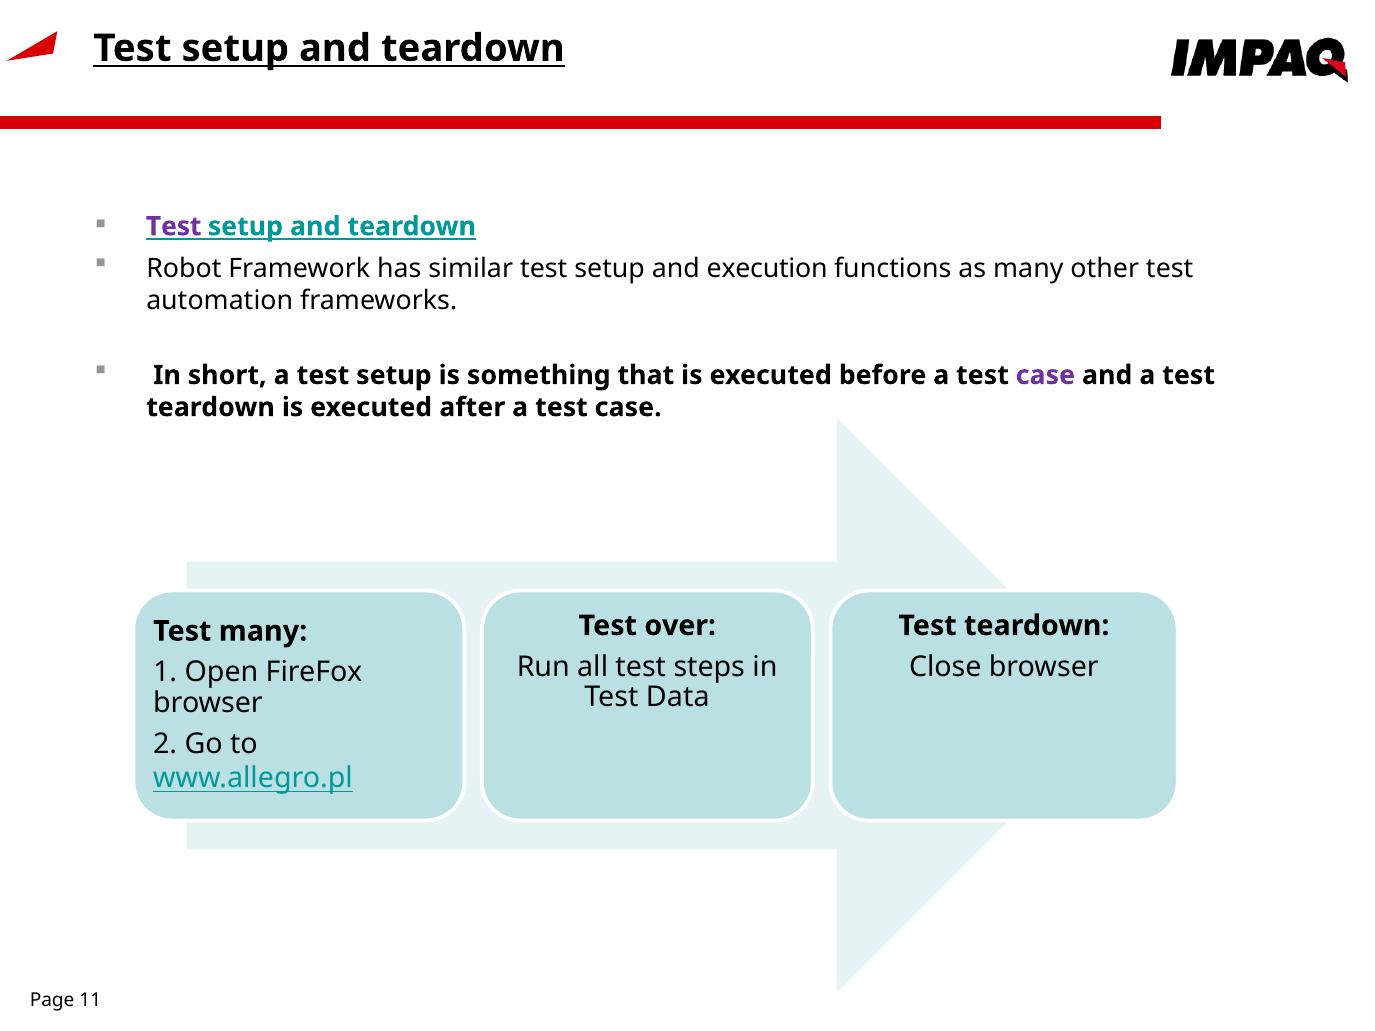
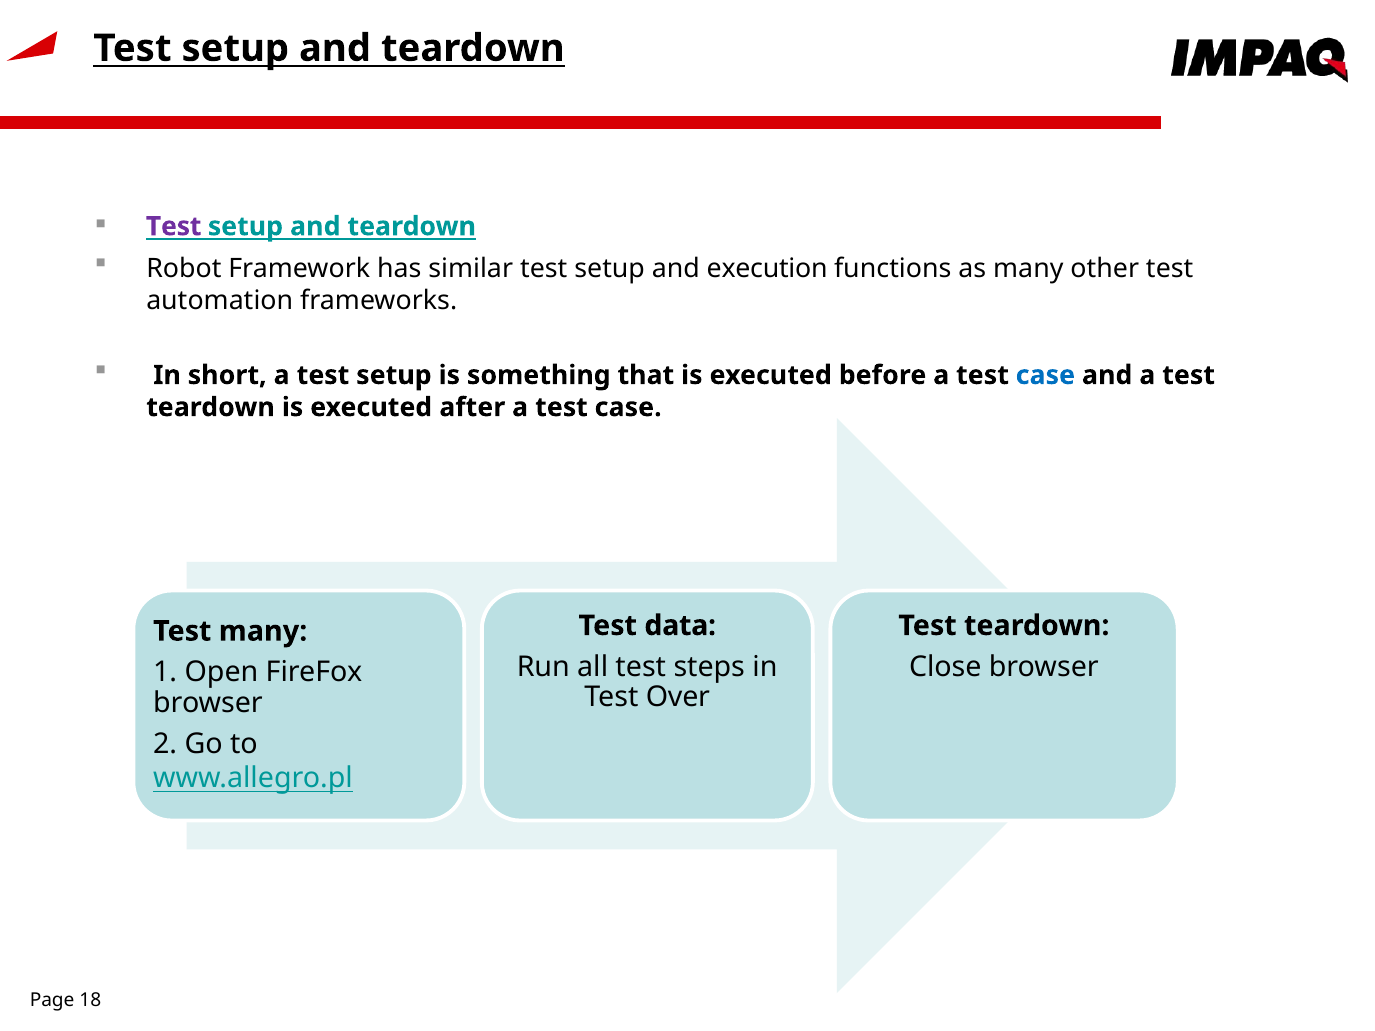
case at (1045, 375) colour: purple -> blue
over: over -> data
Data: Data -> Over
11: 11 -> 18
